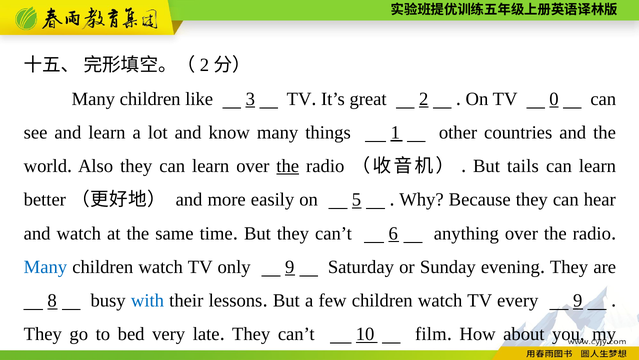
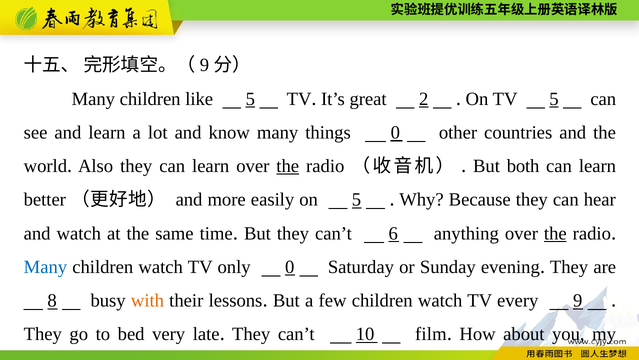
2 at (205, 65): 2 -> 9
like 3: 3 -> 5
TV 0: 0 -> 5
things 1: 1 -> 0
tails: tails -> both
the at (555, 233) underline: none -> present
only 9: 9 -> 0
with colour: blue -> orange
